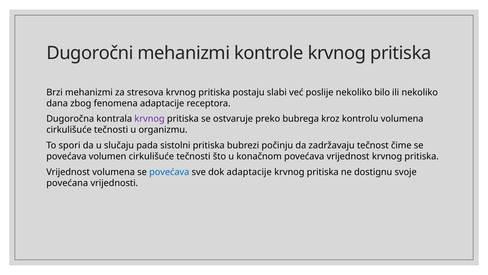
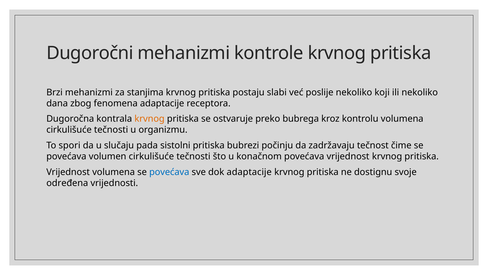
stresova: stresova -> stanjima
bilo: bilo -> koji
krvnog at (150, 119) colour: purple -> orange
povećana: povećana -> određena
